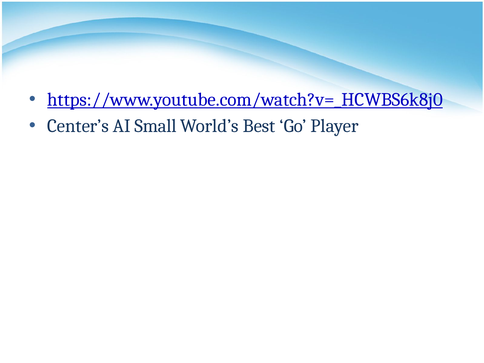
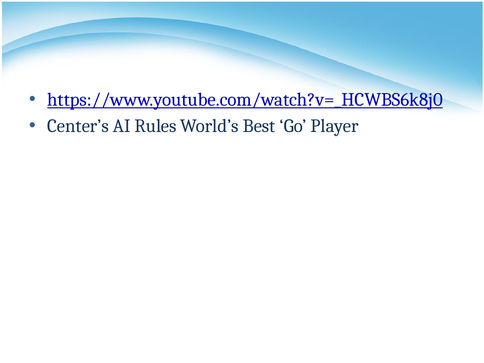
Small: Small -> Rules
